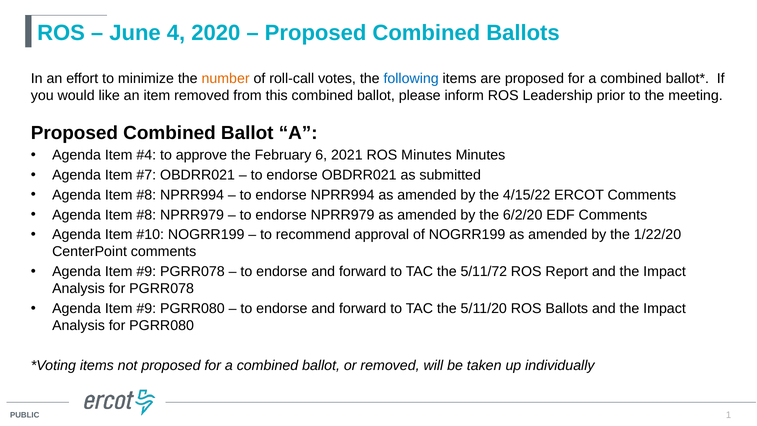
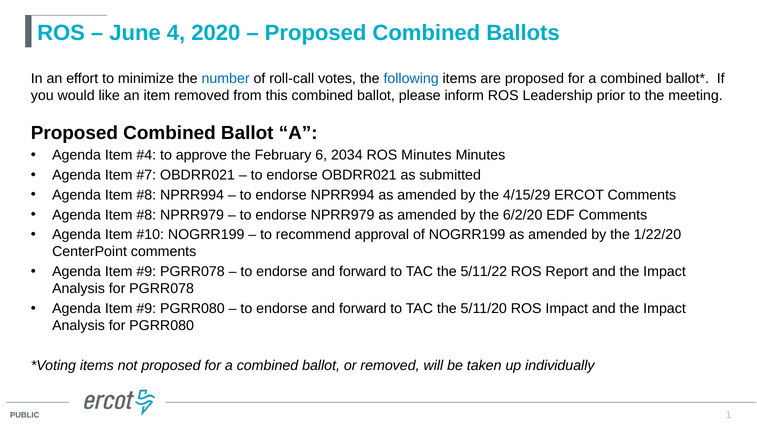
number colour: orange -> blue
2021: 2021 -> 2034
4/15/22: 4/15/22 -> 4/15/29
5/11/72: 5/11/72 -> 5/11/22
ROS Ballots: Ballots -> Impact
